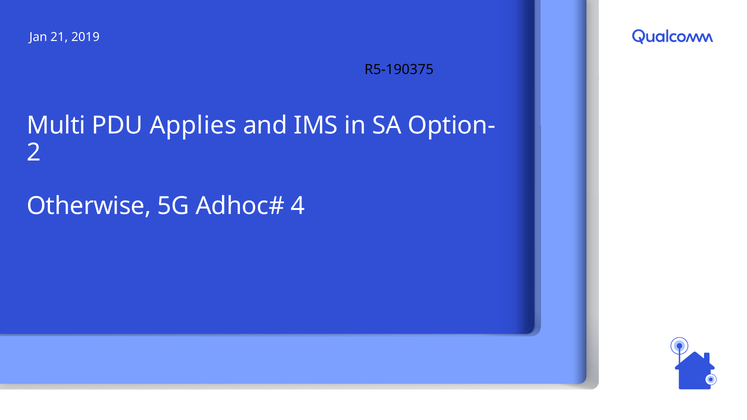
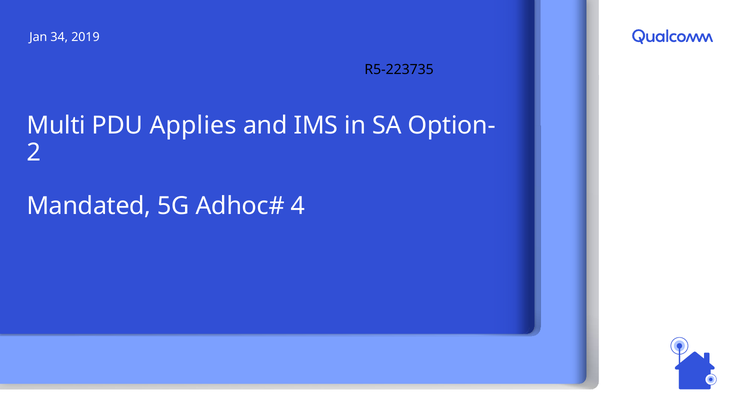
21: 21 -> 34
R5-190375: R5-190375 -> R5-223735
Otherwise: Otherwise -> Mandated
